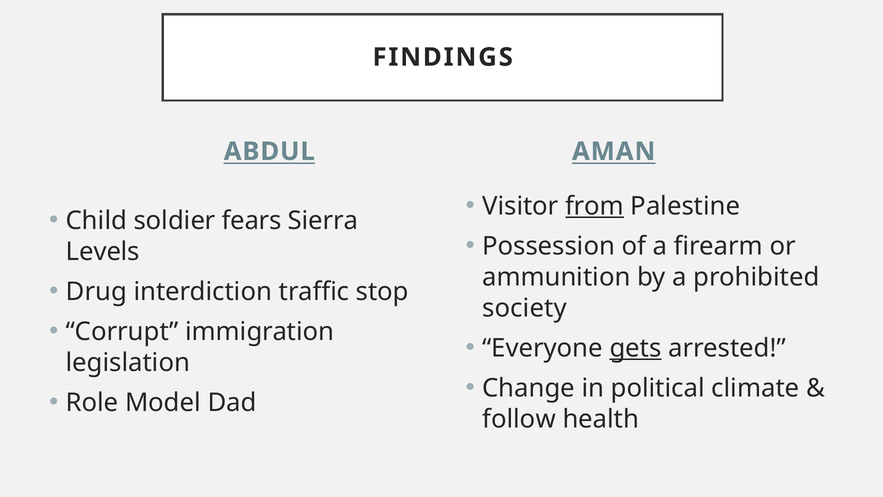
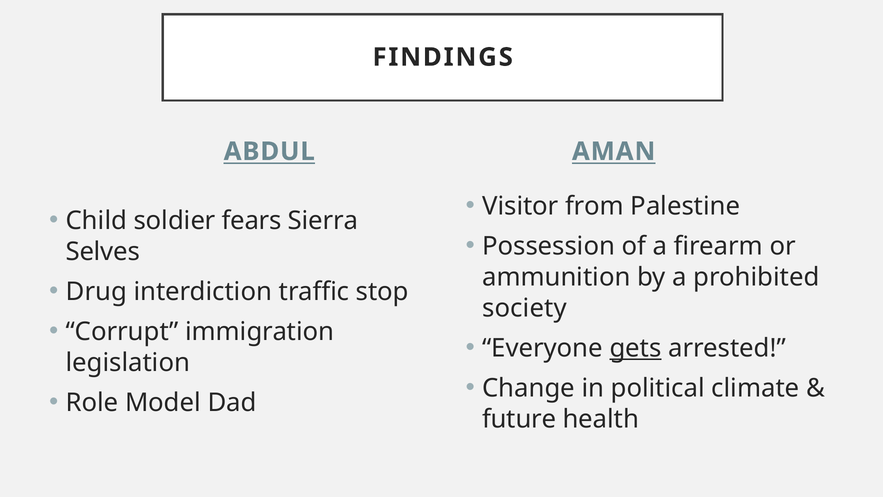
from underline: present -> none
Levels: Levels -> Selves
follow: follow -> future
